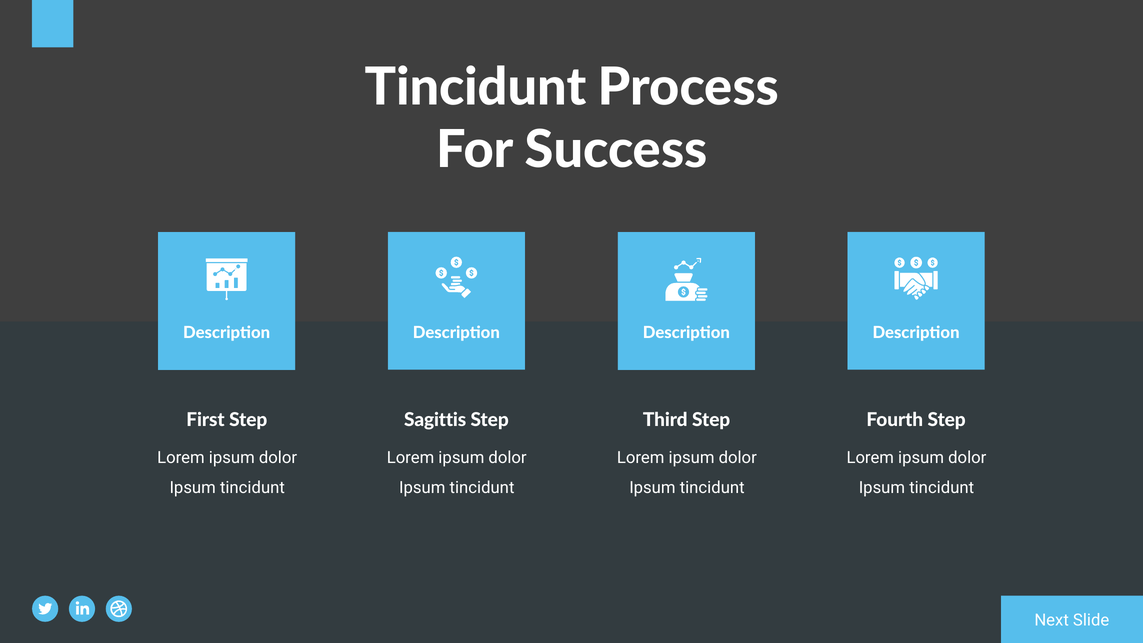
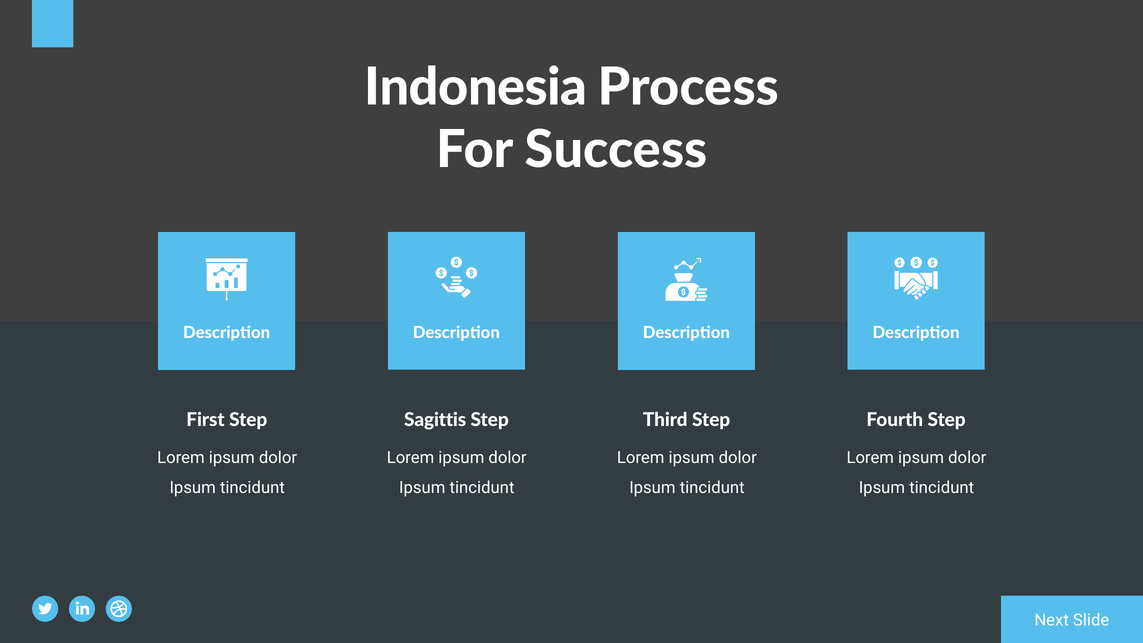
Tincidunt at (476, 87): Tincidunt -> Indonesia
